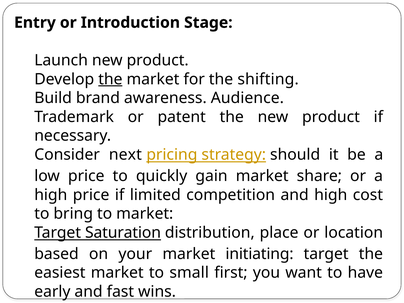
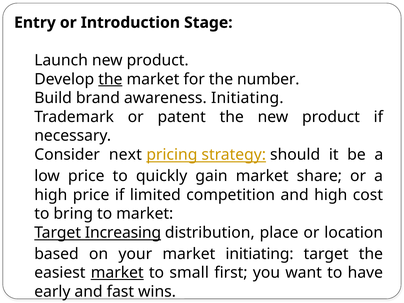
shifting: shifting -> number
awareness Audience: Audience -> Initiating
Saturation: Saturation -> Increasing
market at (117, 273) underline: none -> present
